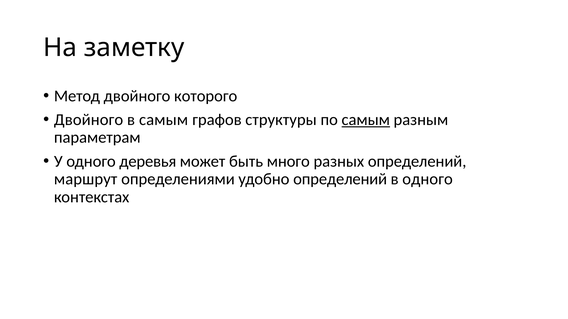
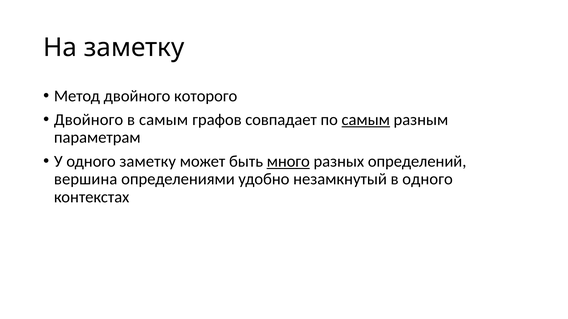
структуры: структуры -> совпадает
одного деревья: деревья -> заметку
много underline: none -> present
маршрут: маршрут -> вершина
удобно определений: определений -> незамкнутый
